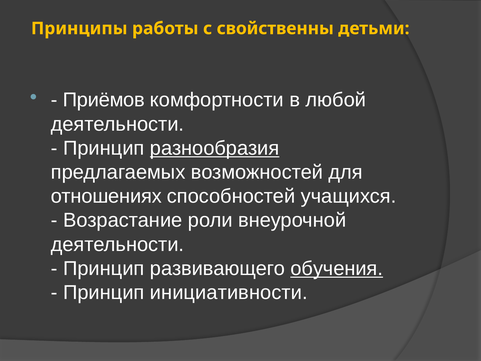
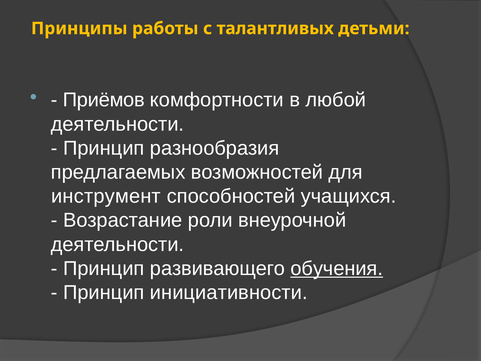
свойственны: свойственны -> талантливых
разнообразия underline: present -> none
отношениях: отношениях -> инструмент
